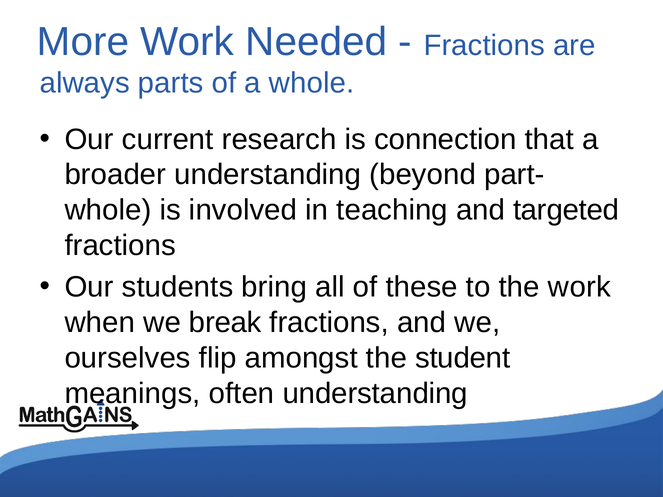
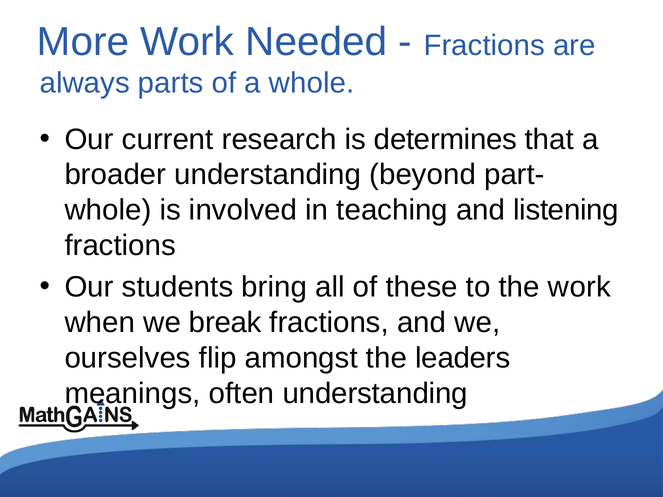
connection: connection -> determines
targeted: targeted -> listening
student: student -> leaders
